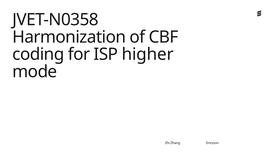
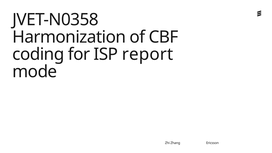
higher: higher -> report
